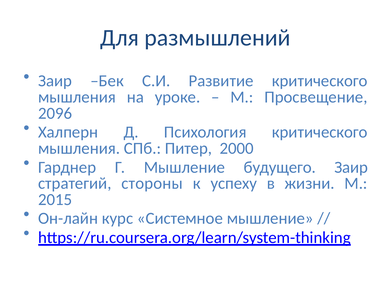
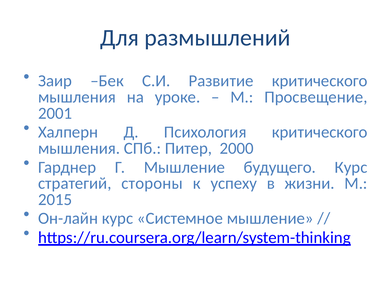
2096: 2096 -> 2001
будущего Заир: Заир -> Курс
